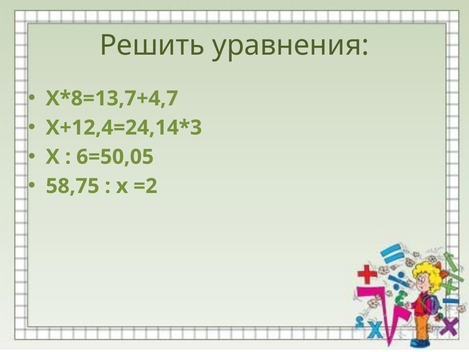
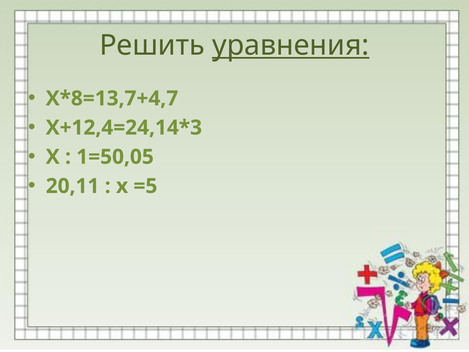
уравнения underline: none -> present
6=50,05: 6=50,05 -> 1=50,05
58,75: 58,75 -> 20,11
=2: =2 -> =5
